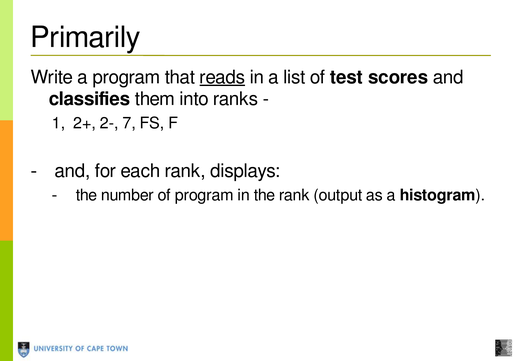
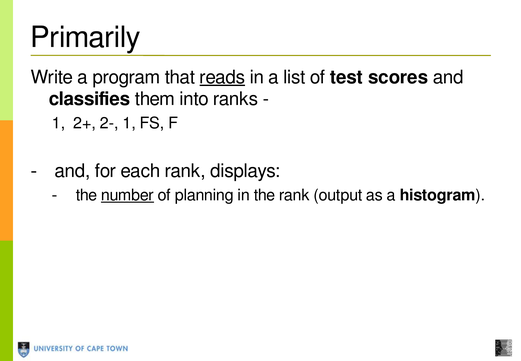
2- 7: 7 -> 1
number underline: none -> present
of program: program -> planning
